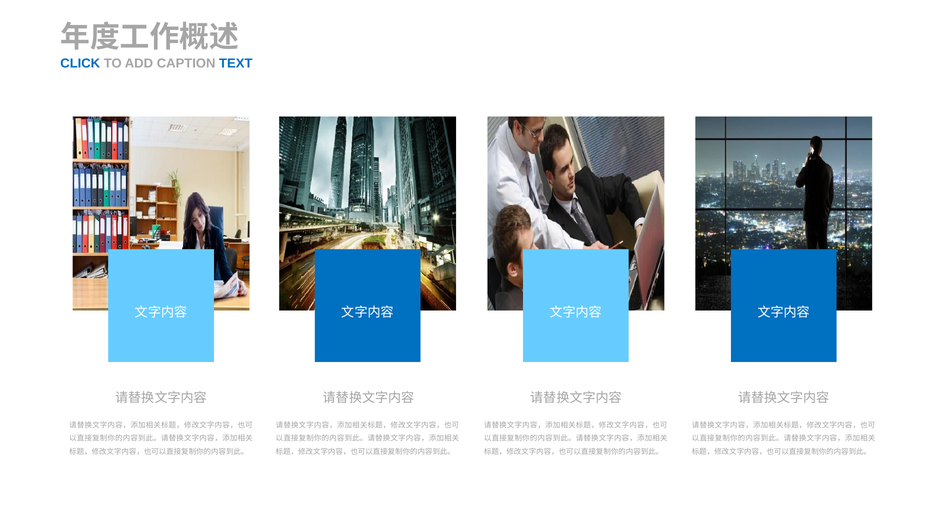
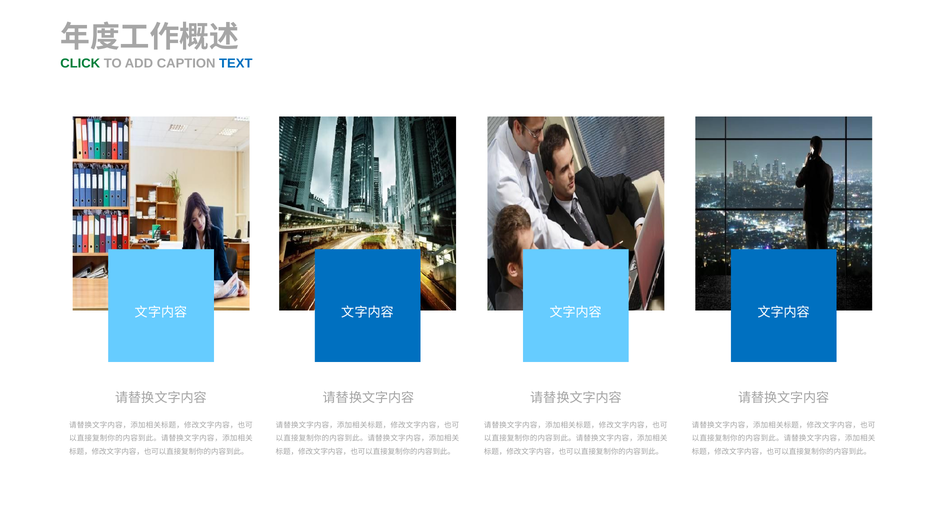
CLICK colour: blue -> green
